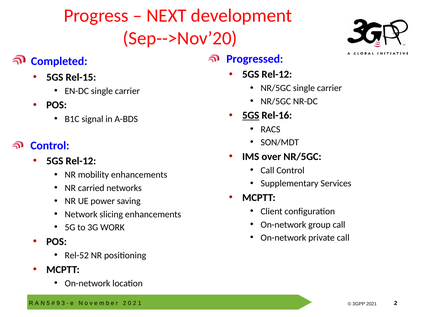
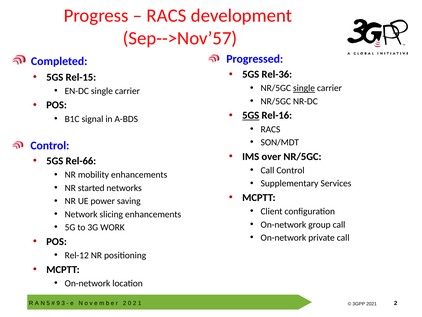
NEXT at (167, 16): NEXT -> RACS
Sep-->Nov’20: Sep-->Nov’20 -> Sep-->Nov’57
Rel-12 at (277, 74): Rel-12 -> Rel-36
single at (304, 88) underline: none -> present
Rel-12 at (81, 161): Rel-12 -> Rel-66
carried: carried -> started
Rel-52: Rel-52 -> Rel-12
